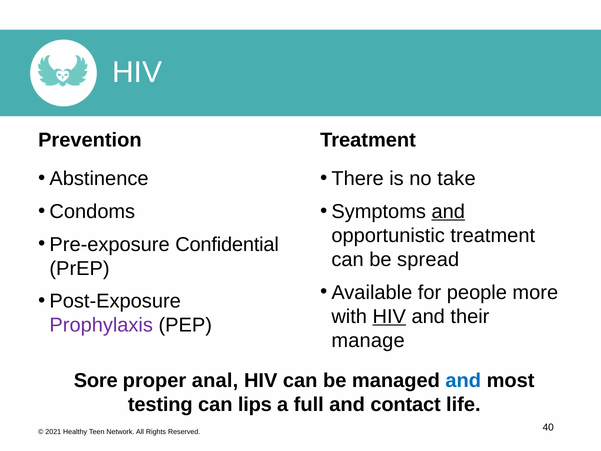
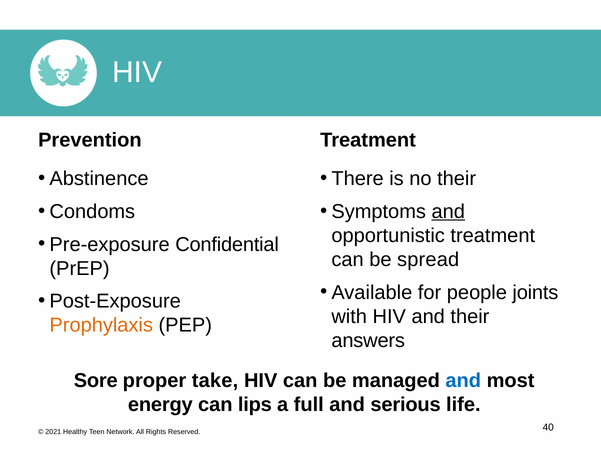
no take: take -> their
more: more -> joints
HIV at (389, 316) underline: present -> none
Prophylaxis colour: purple -> orange
manage: manage -> answers
anal: anal -> take
testing: testing -> energy
contact: contact -> serious
